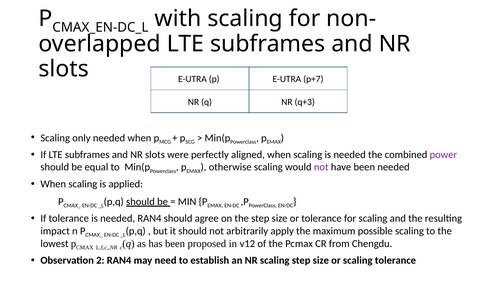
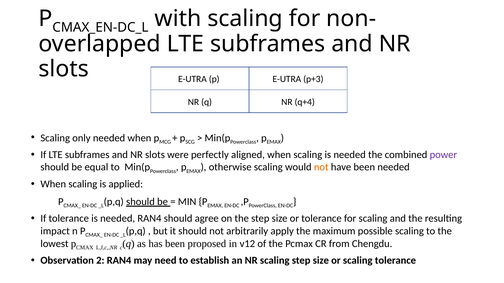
p+7: p+7 -> p+3
q+3: q+3 -> q+4
not at (321, 167) colour: purple -> orange
